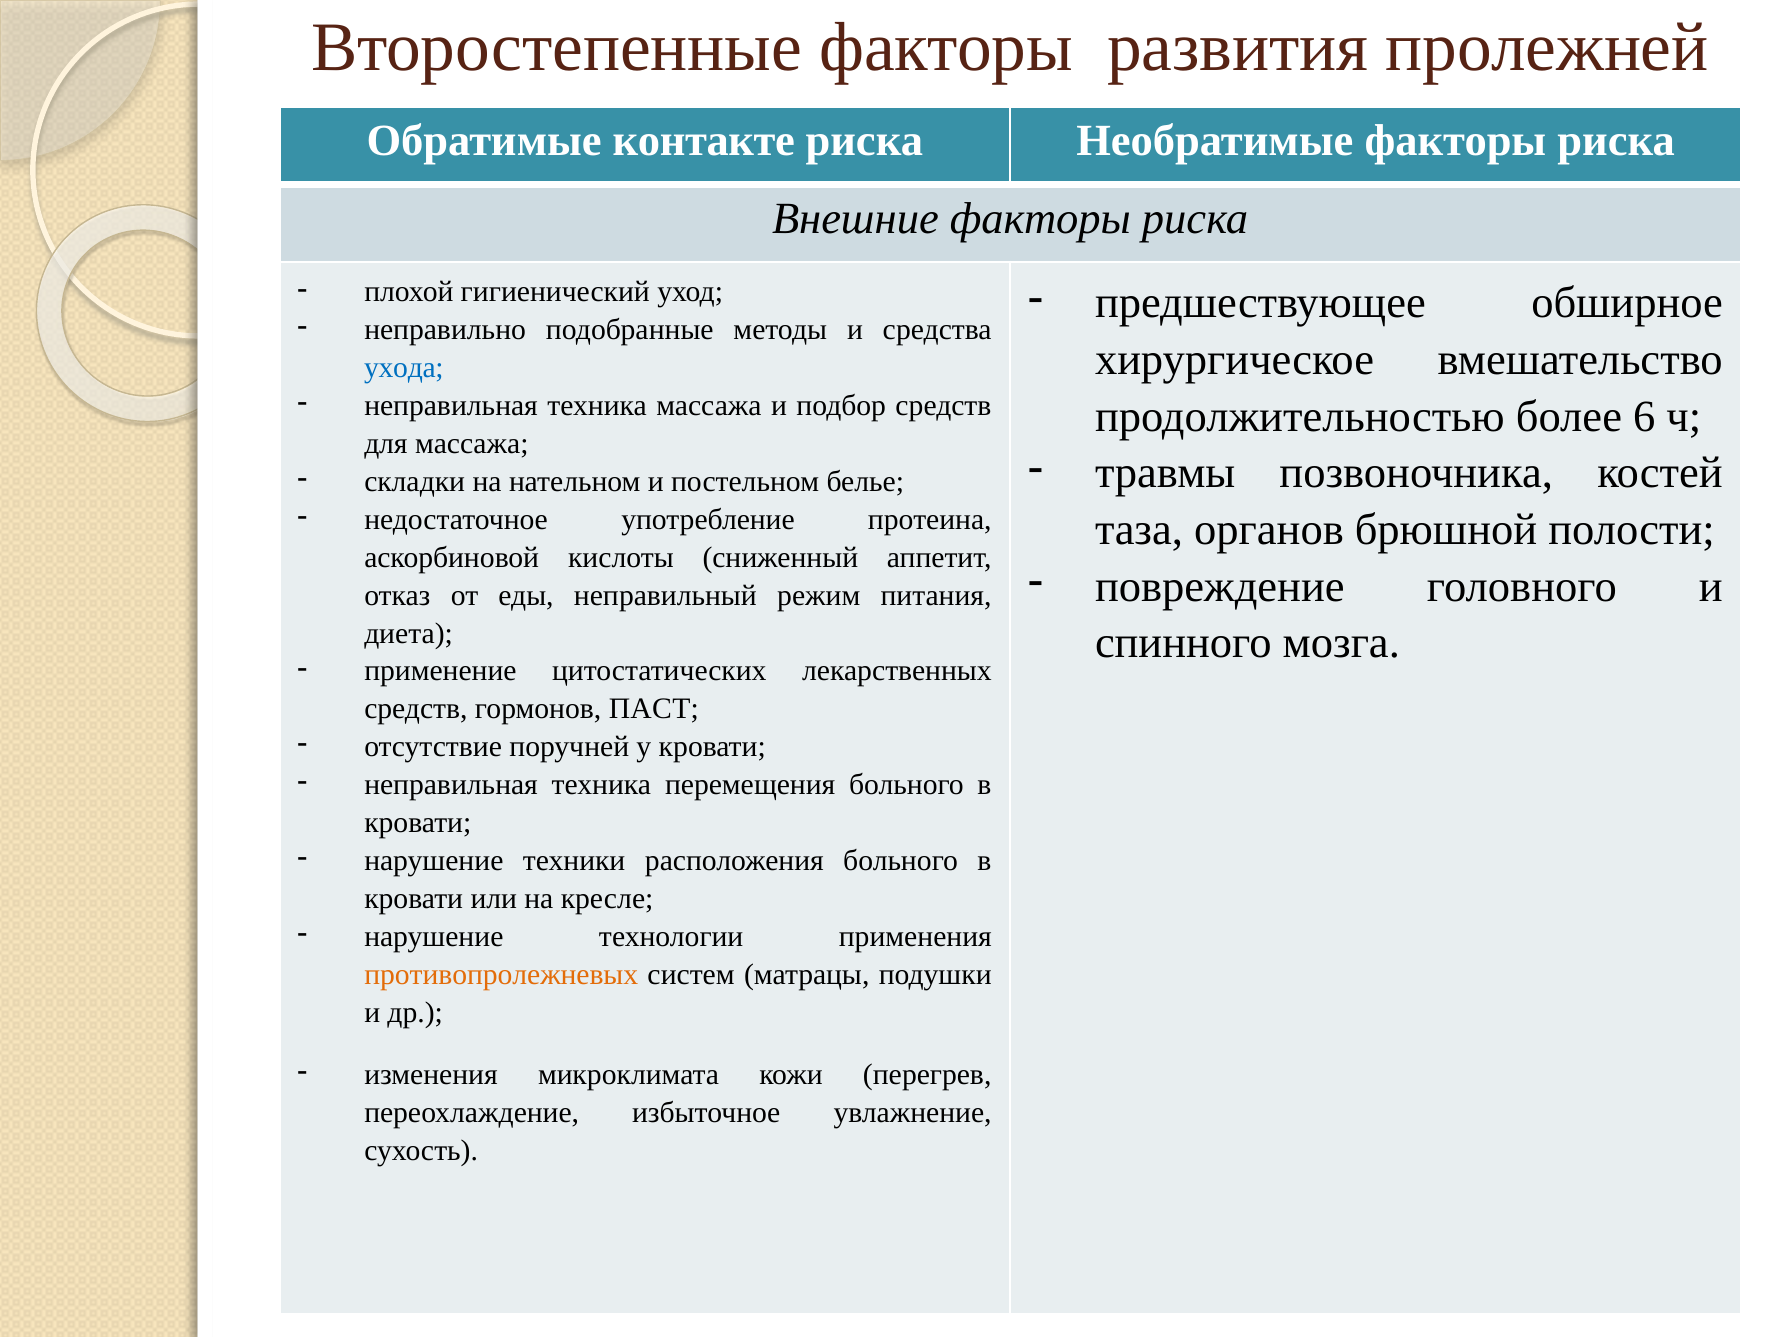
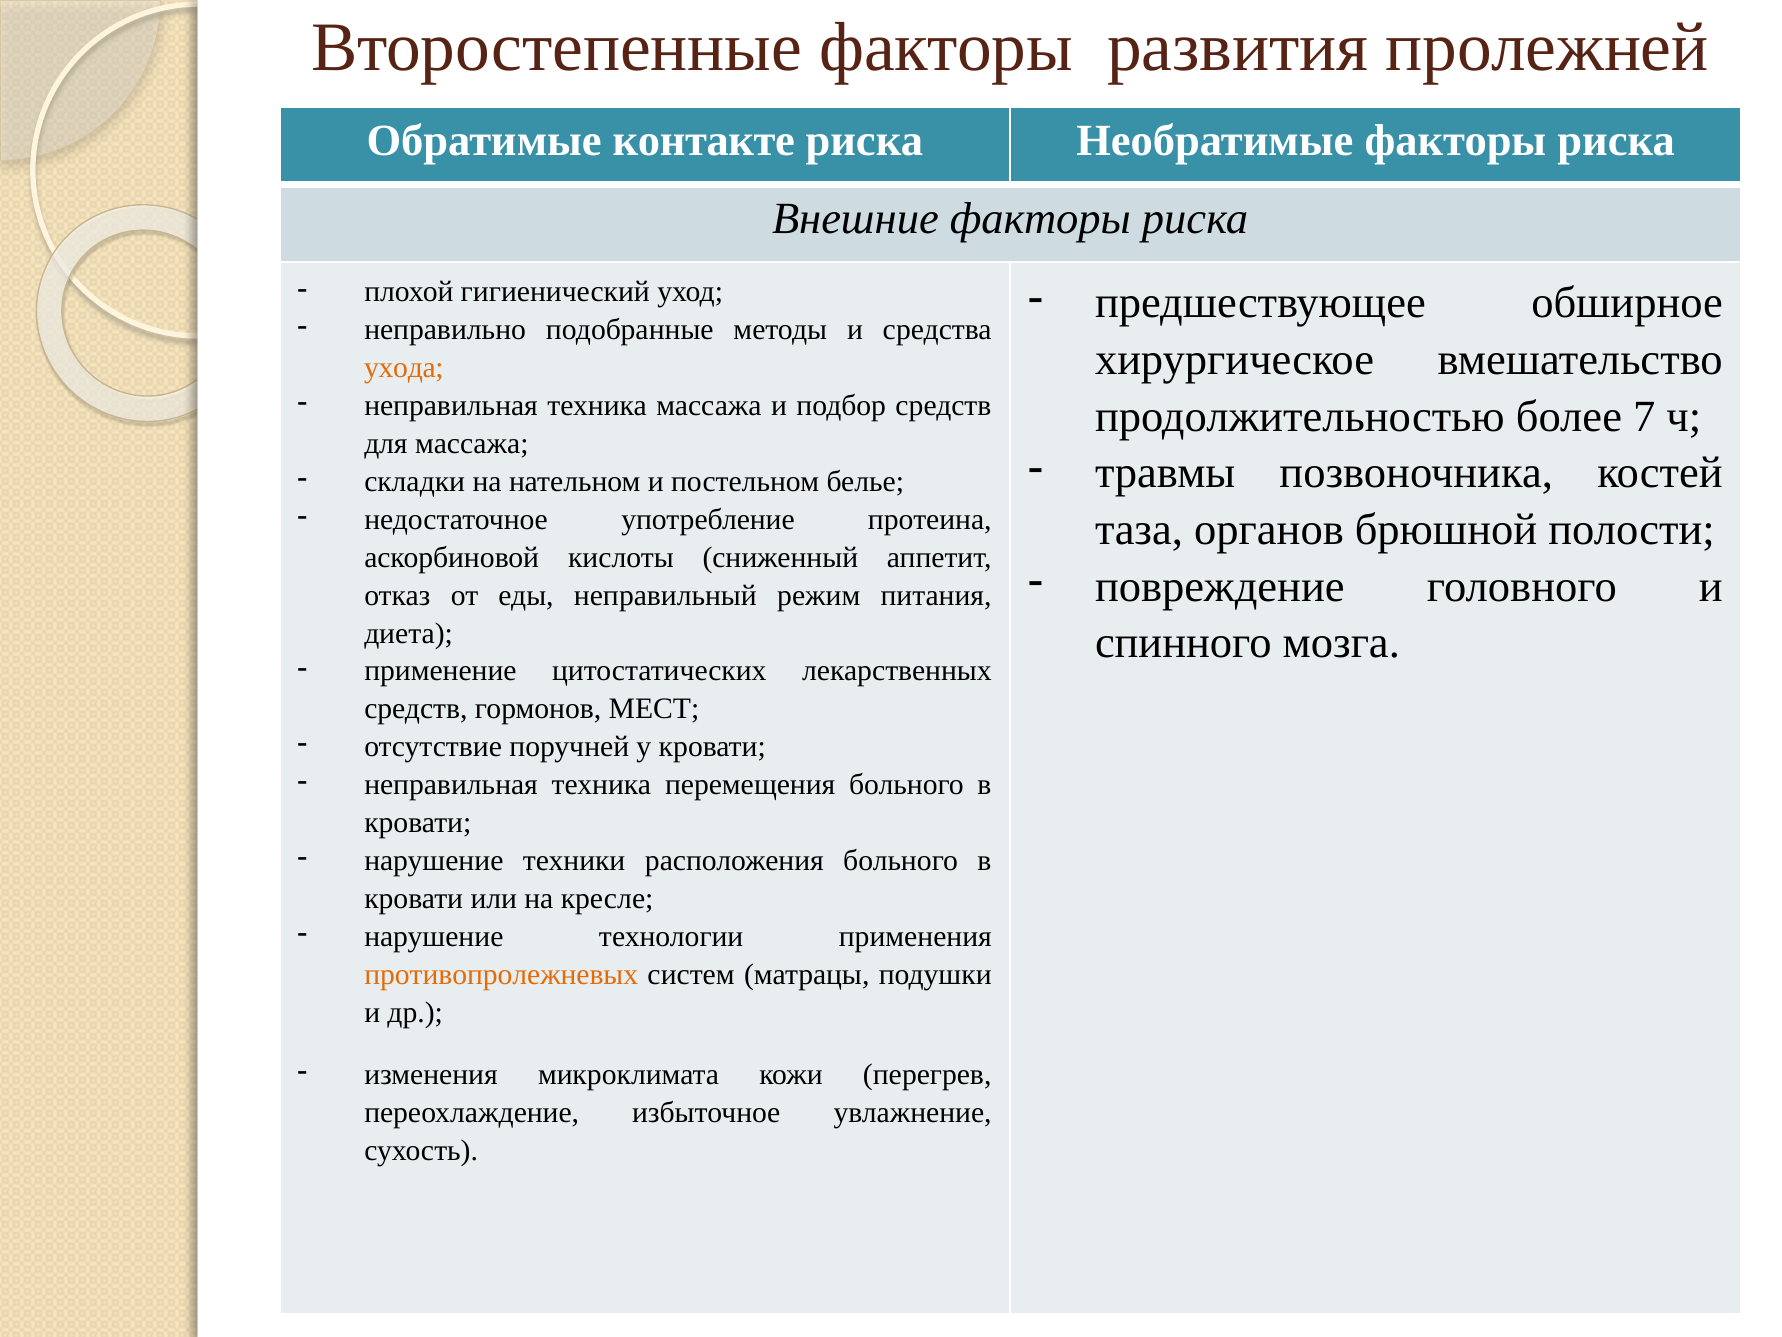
ухода colour: blue -> orange
6: 6 -> 7
ПАСТ: ПАСТ -> МЕСТ
